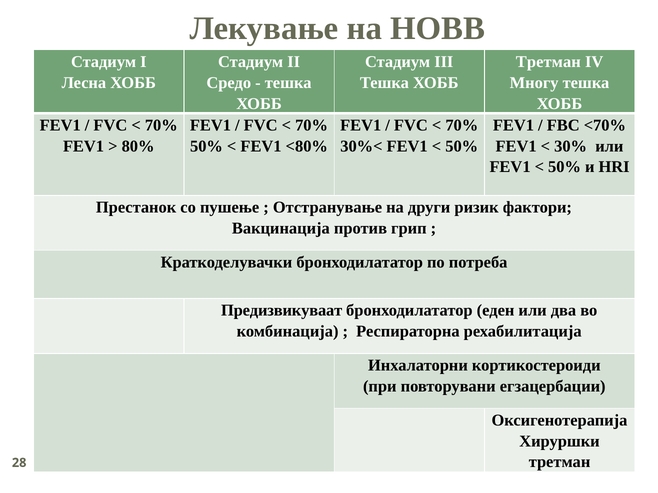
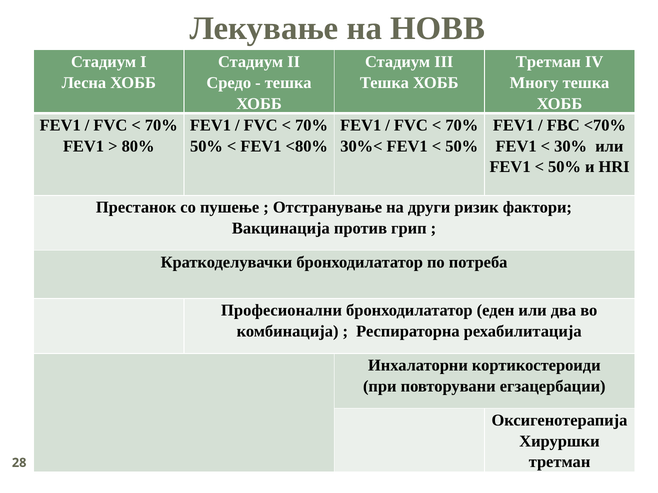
Предизвикуваат: Предизвикуваат -> Професионални
